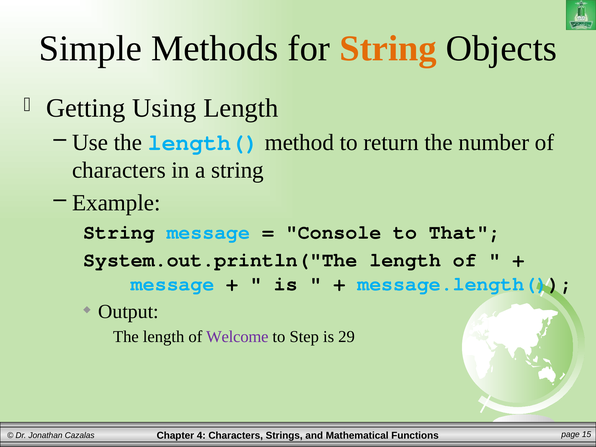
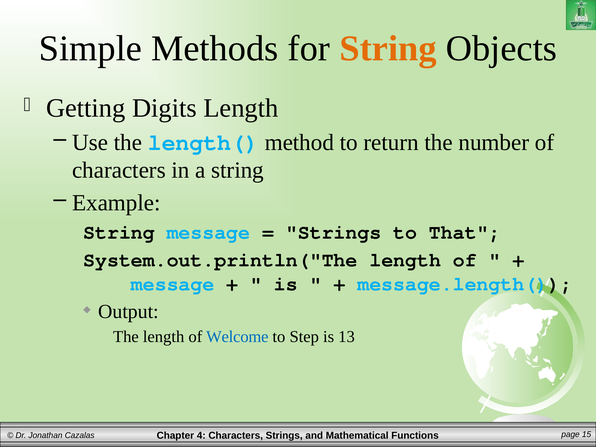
Using: Using -> Digits
Console at (334, 232): Console -> Strings
Welcome colour: purple -> blue
29: 29 -> 13
